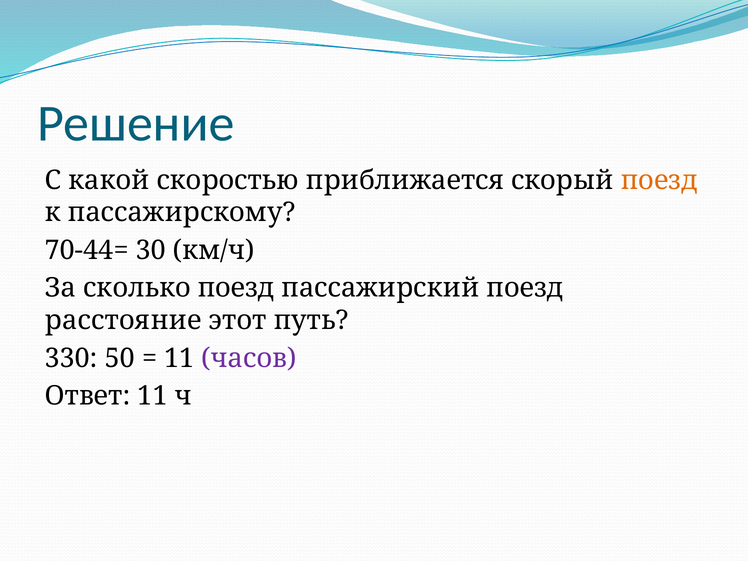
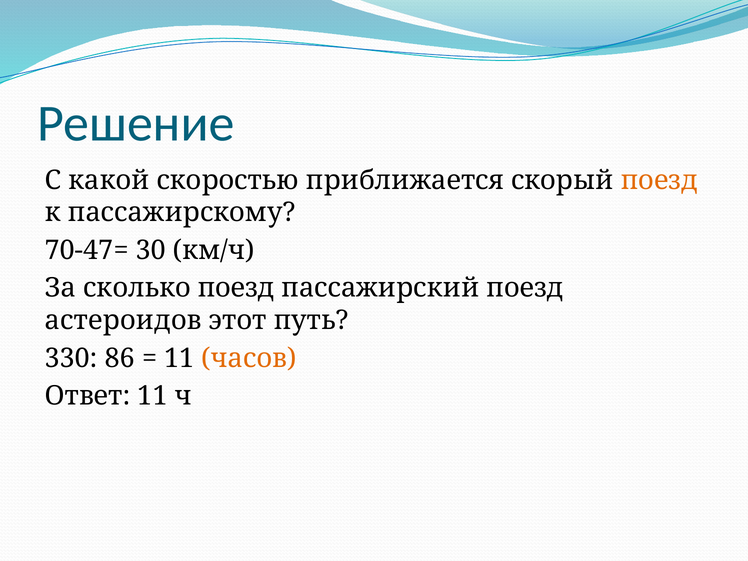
70-44=: 70-44= -> 70-47=
расстояние: расстояние -> астероидов
50: 50 -> 86
часов colour: purple -> orange
